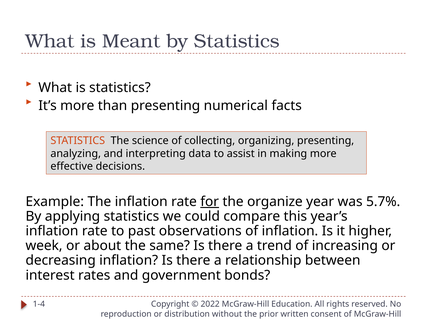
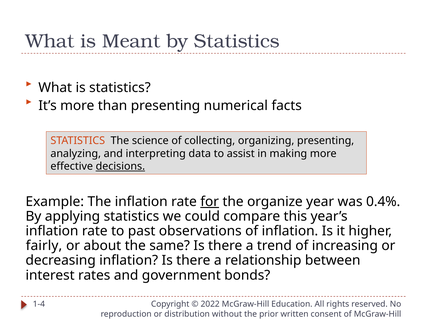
decisions underline: none -> present
5.7%: 5.7% -> 0.4%
week: week -> fairly
